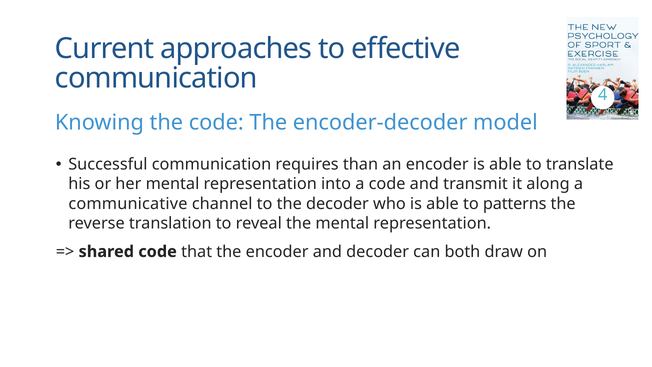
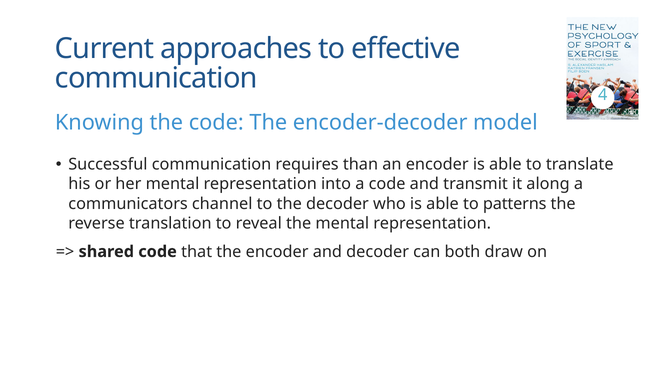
communicative: communicative -> communicators
